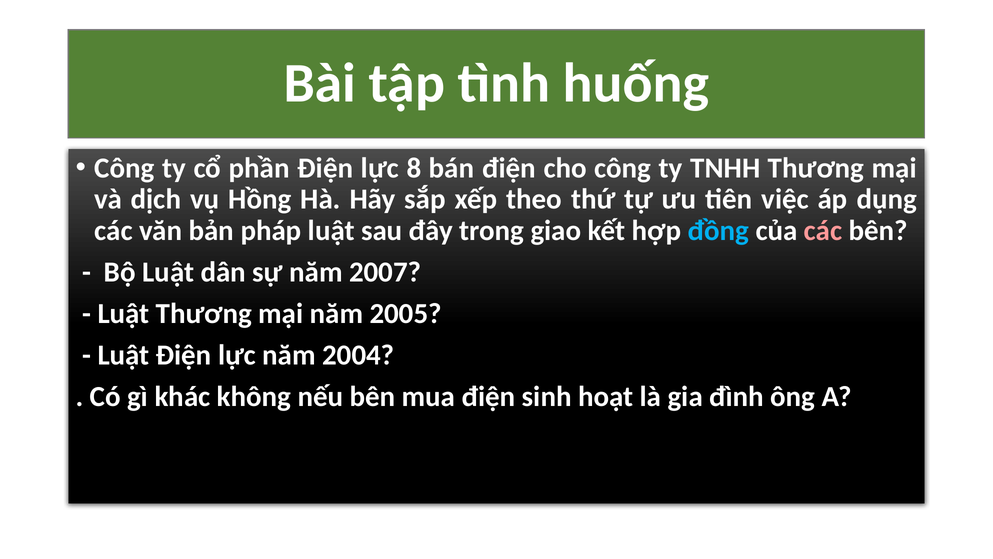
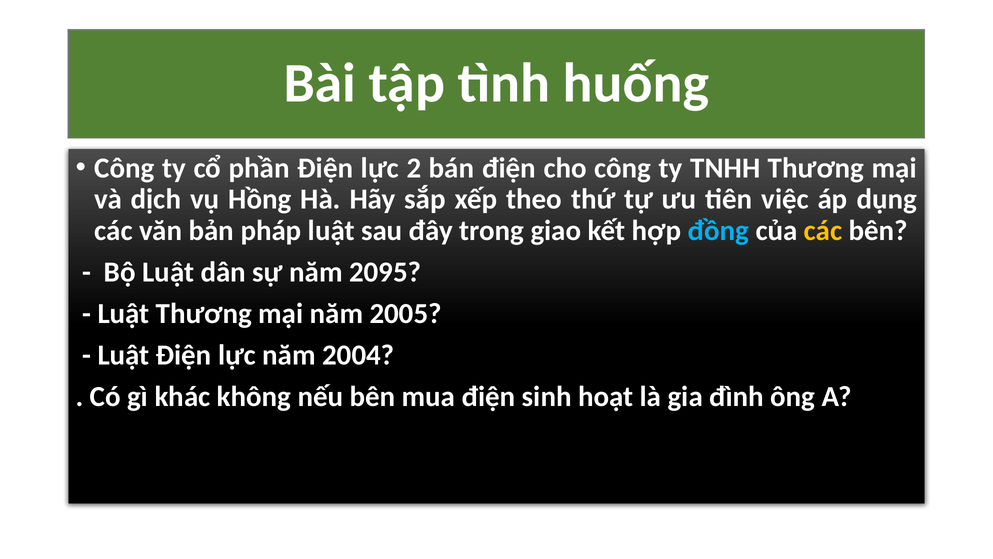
8: 8 -> 2
các at (823, 230) colour: pink -> yellow
2007: 2007 -> 2095
